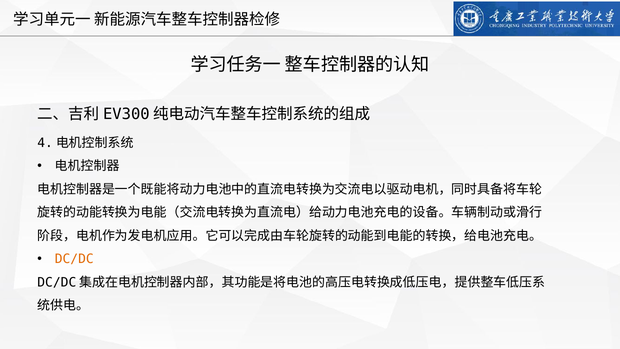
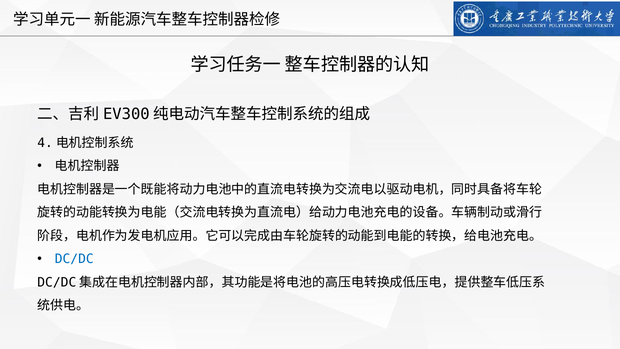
DC/DC colour: orange -> blue
